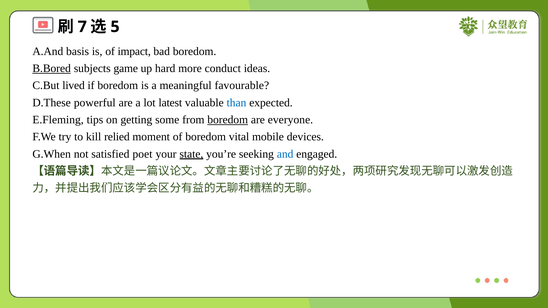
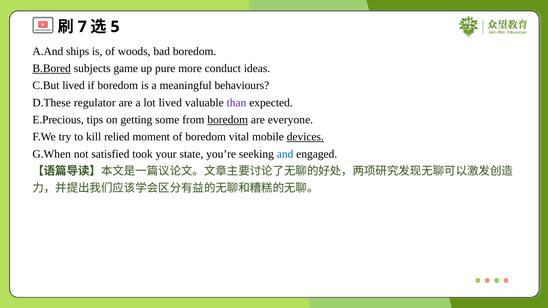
basis: basis -> ships
impact: impact -> woods
hard: hard -> pure
favourable: favourable -> behaviours
powerful: powerful -> regulator
lot latest: latest -> lived
than colour: blue -> purple
E.Fleming: E.Fleming -> E.Precious
devices underline: none -> present
poet: poet -> took
state underline: present -> none
